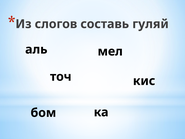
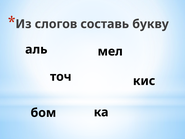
гуляй: гуляй -> букву
